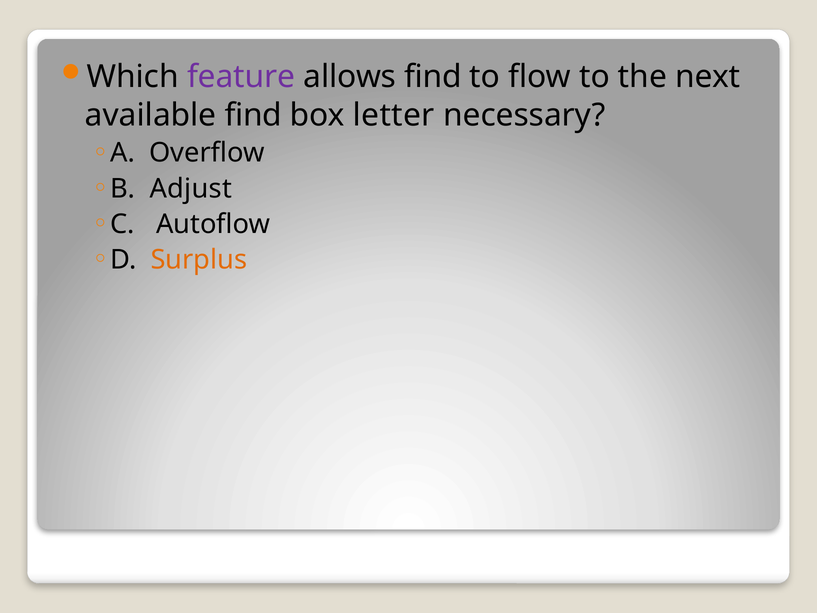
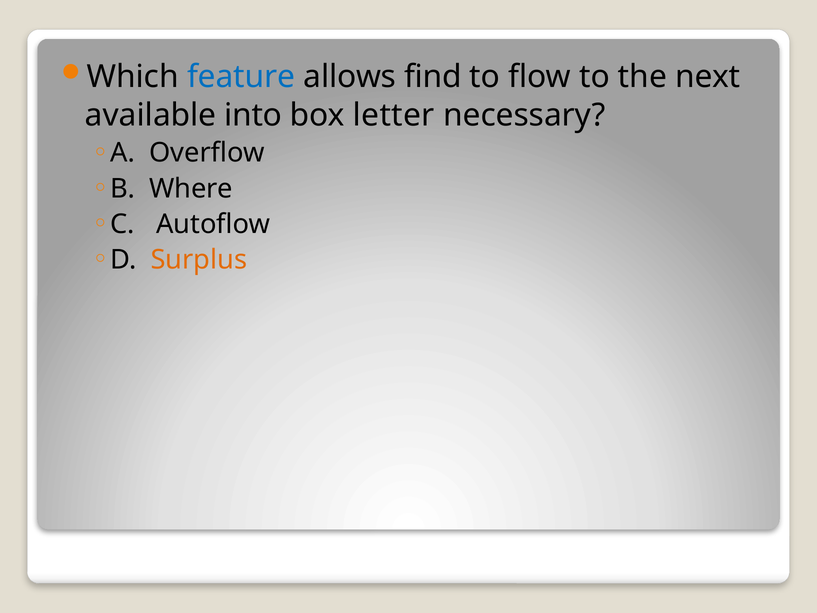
feature colour: purple -> blue
available find: find -> into
Adjust: Adjust -> Where
